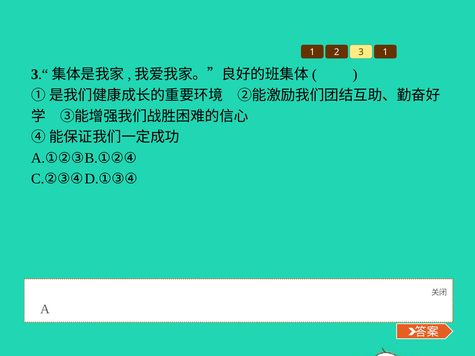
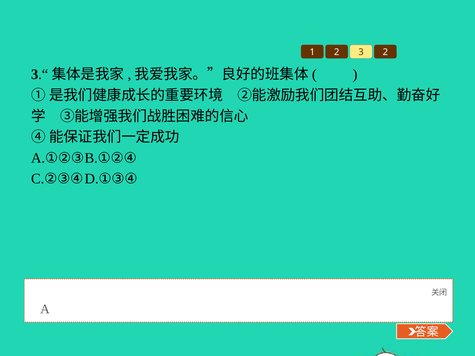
3 1: 1 -> 2
